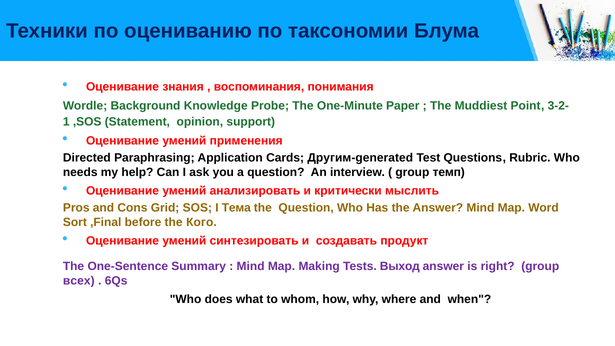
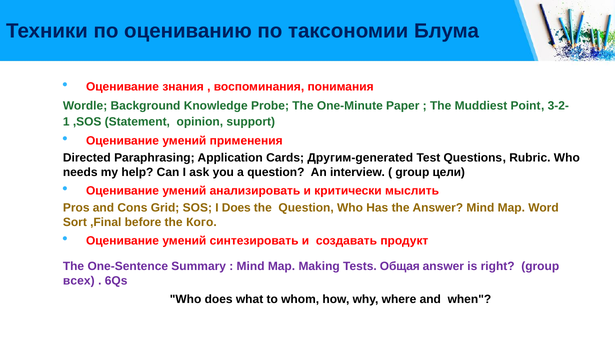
темп: темп -> цели
I Тема: Тема -> Does
Выход: Выход -> Общая
